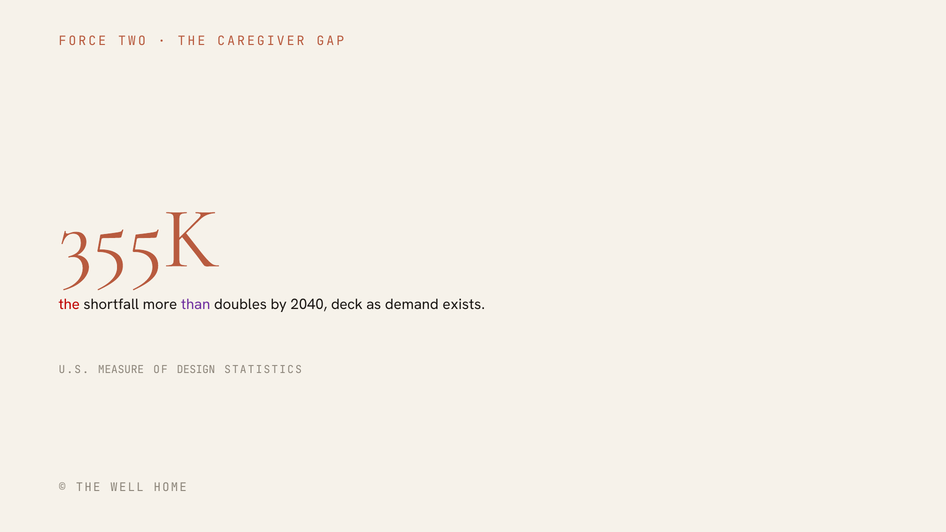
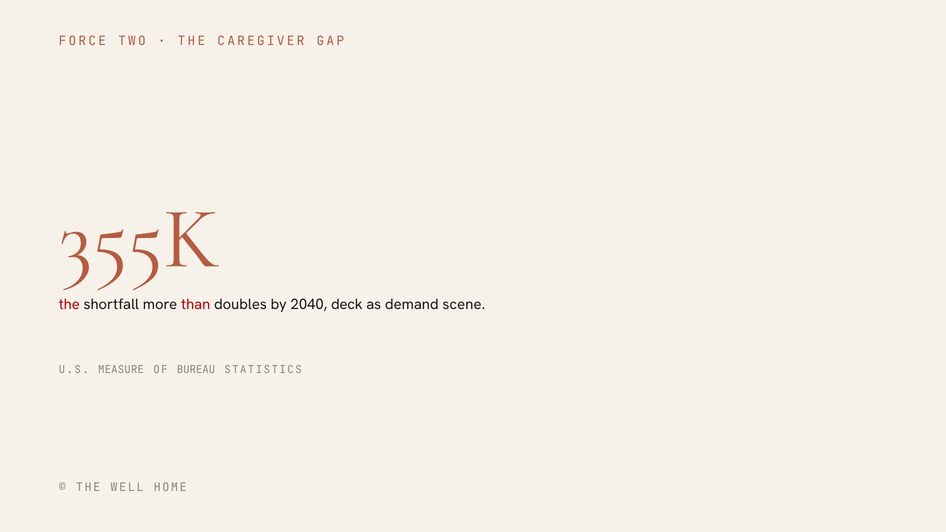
than colour: purple -> red
exists: exists -> scene
DESIGN: DESIGN -> BUREAU
